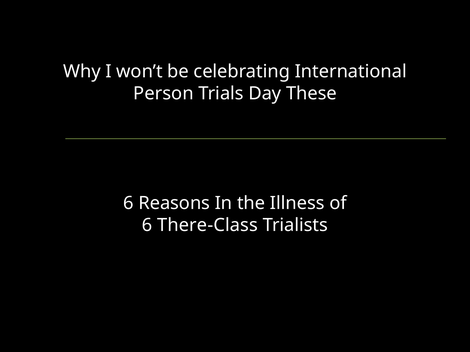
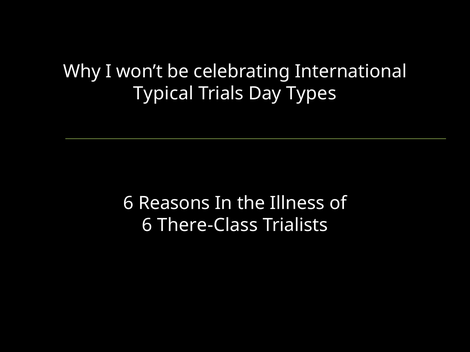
Person: Person -> Typical
These: These -> Types
